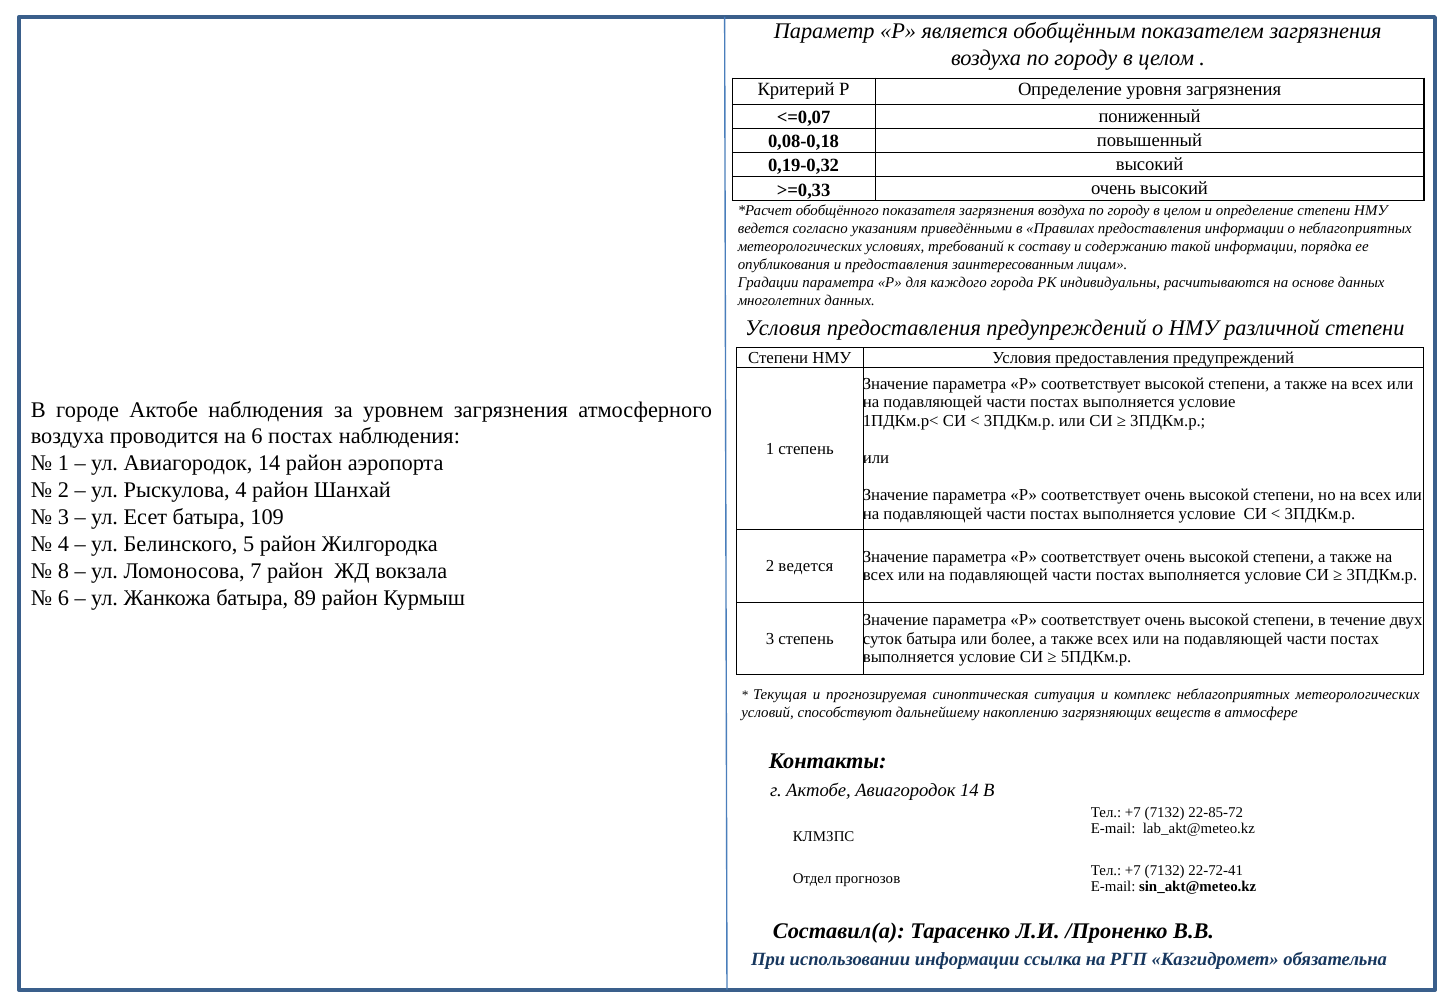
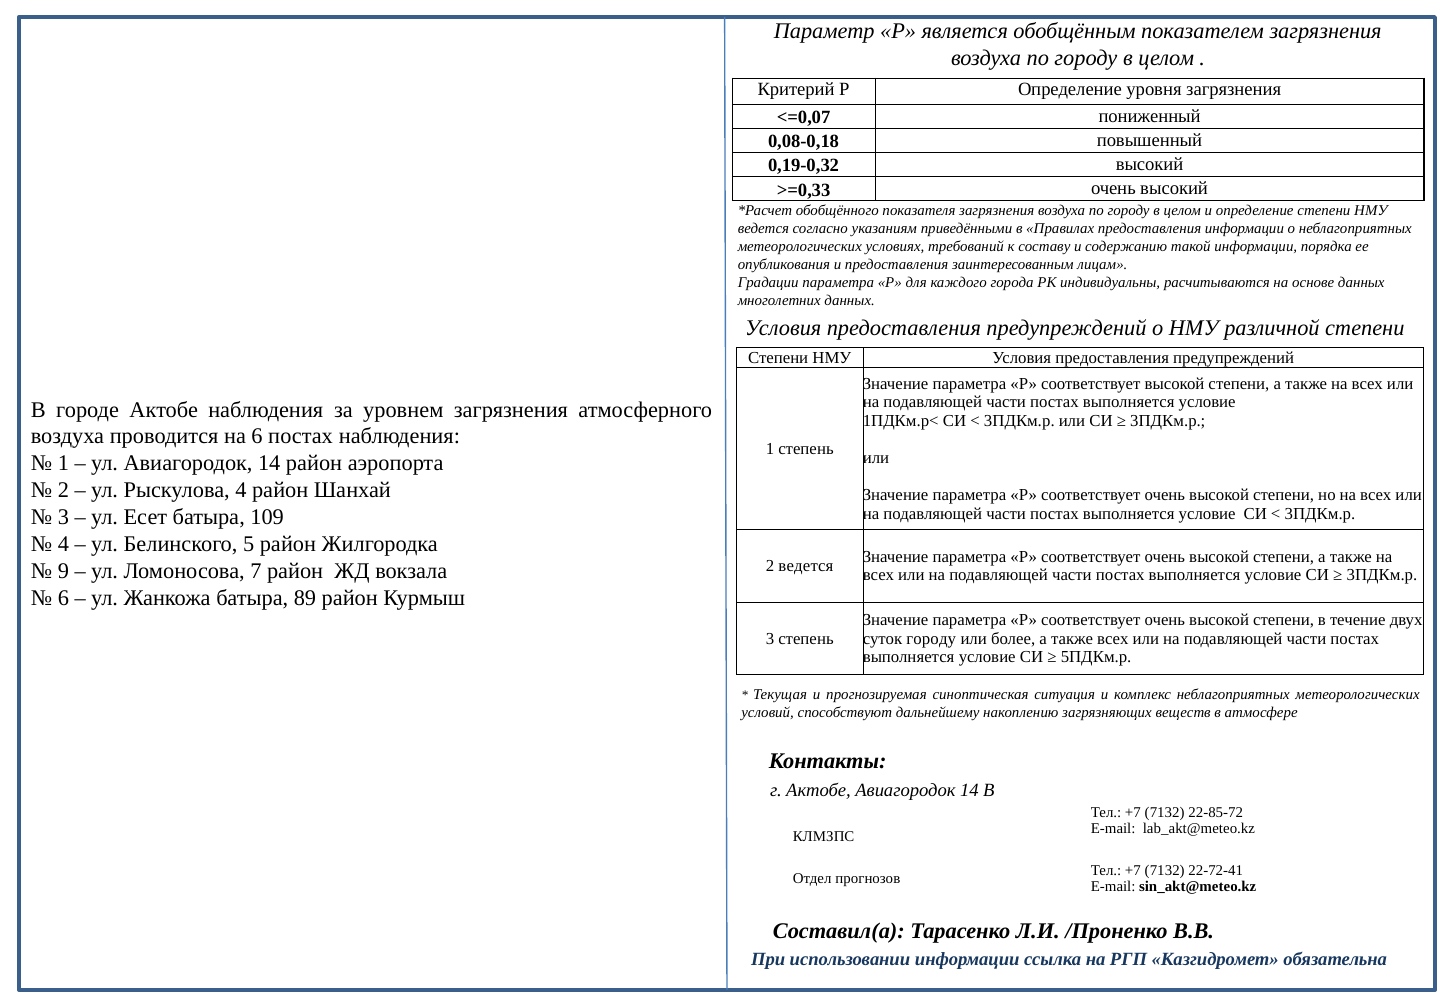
8: 8 -> 9
суток батыра: батыра -> городу
